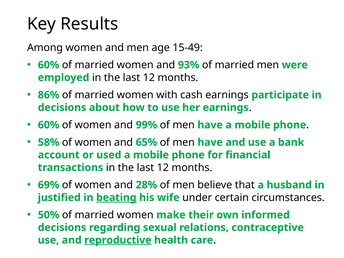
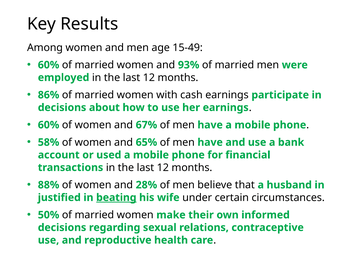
99%: 99% -> 67%
69%: 69% -> 88%
reproductive underline: present -> none
